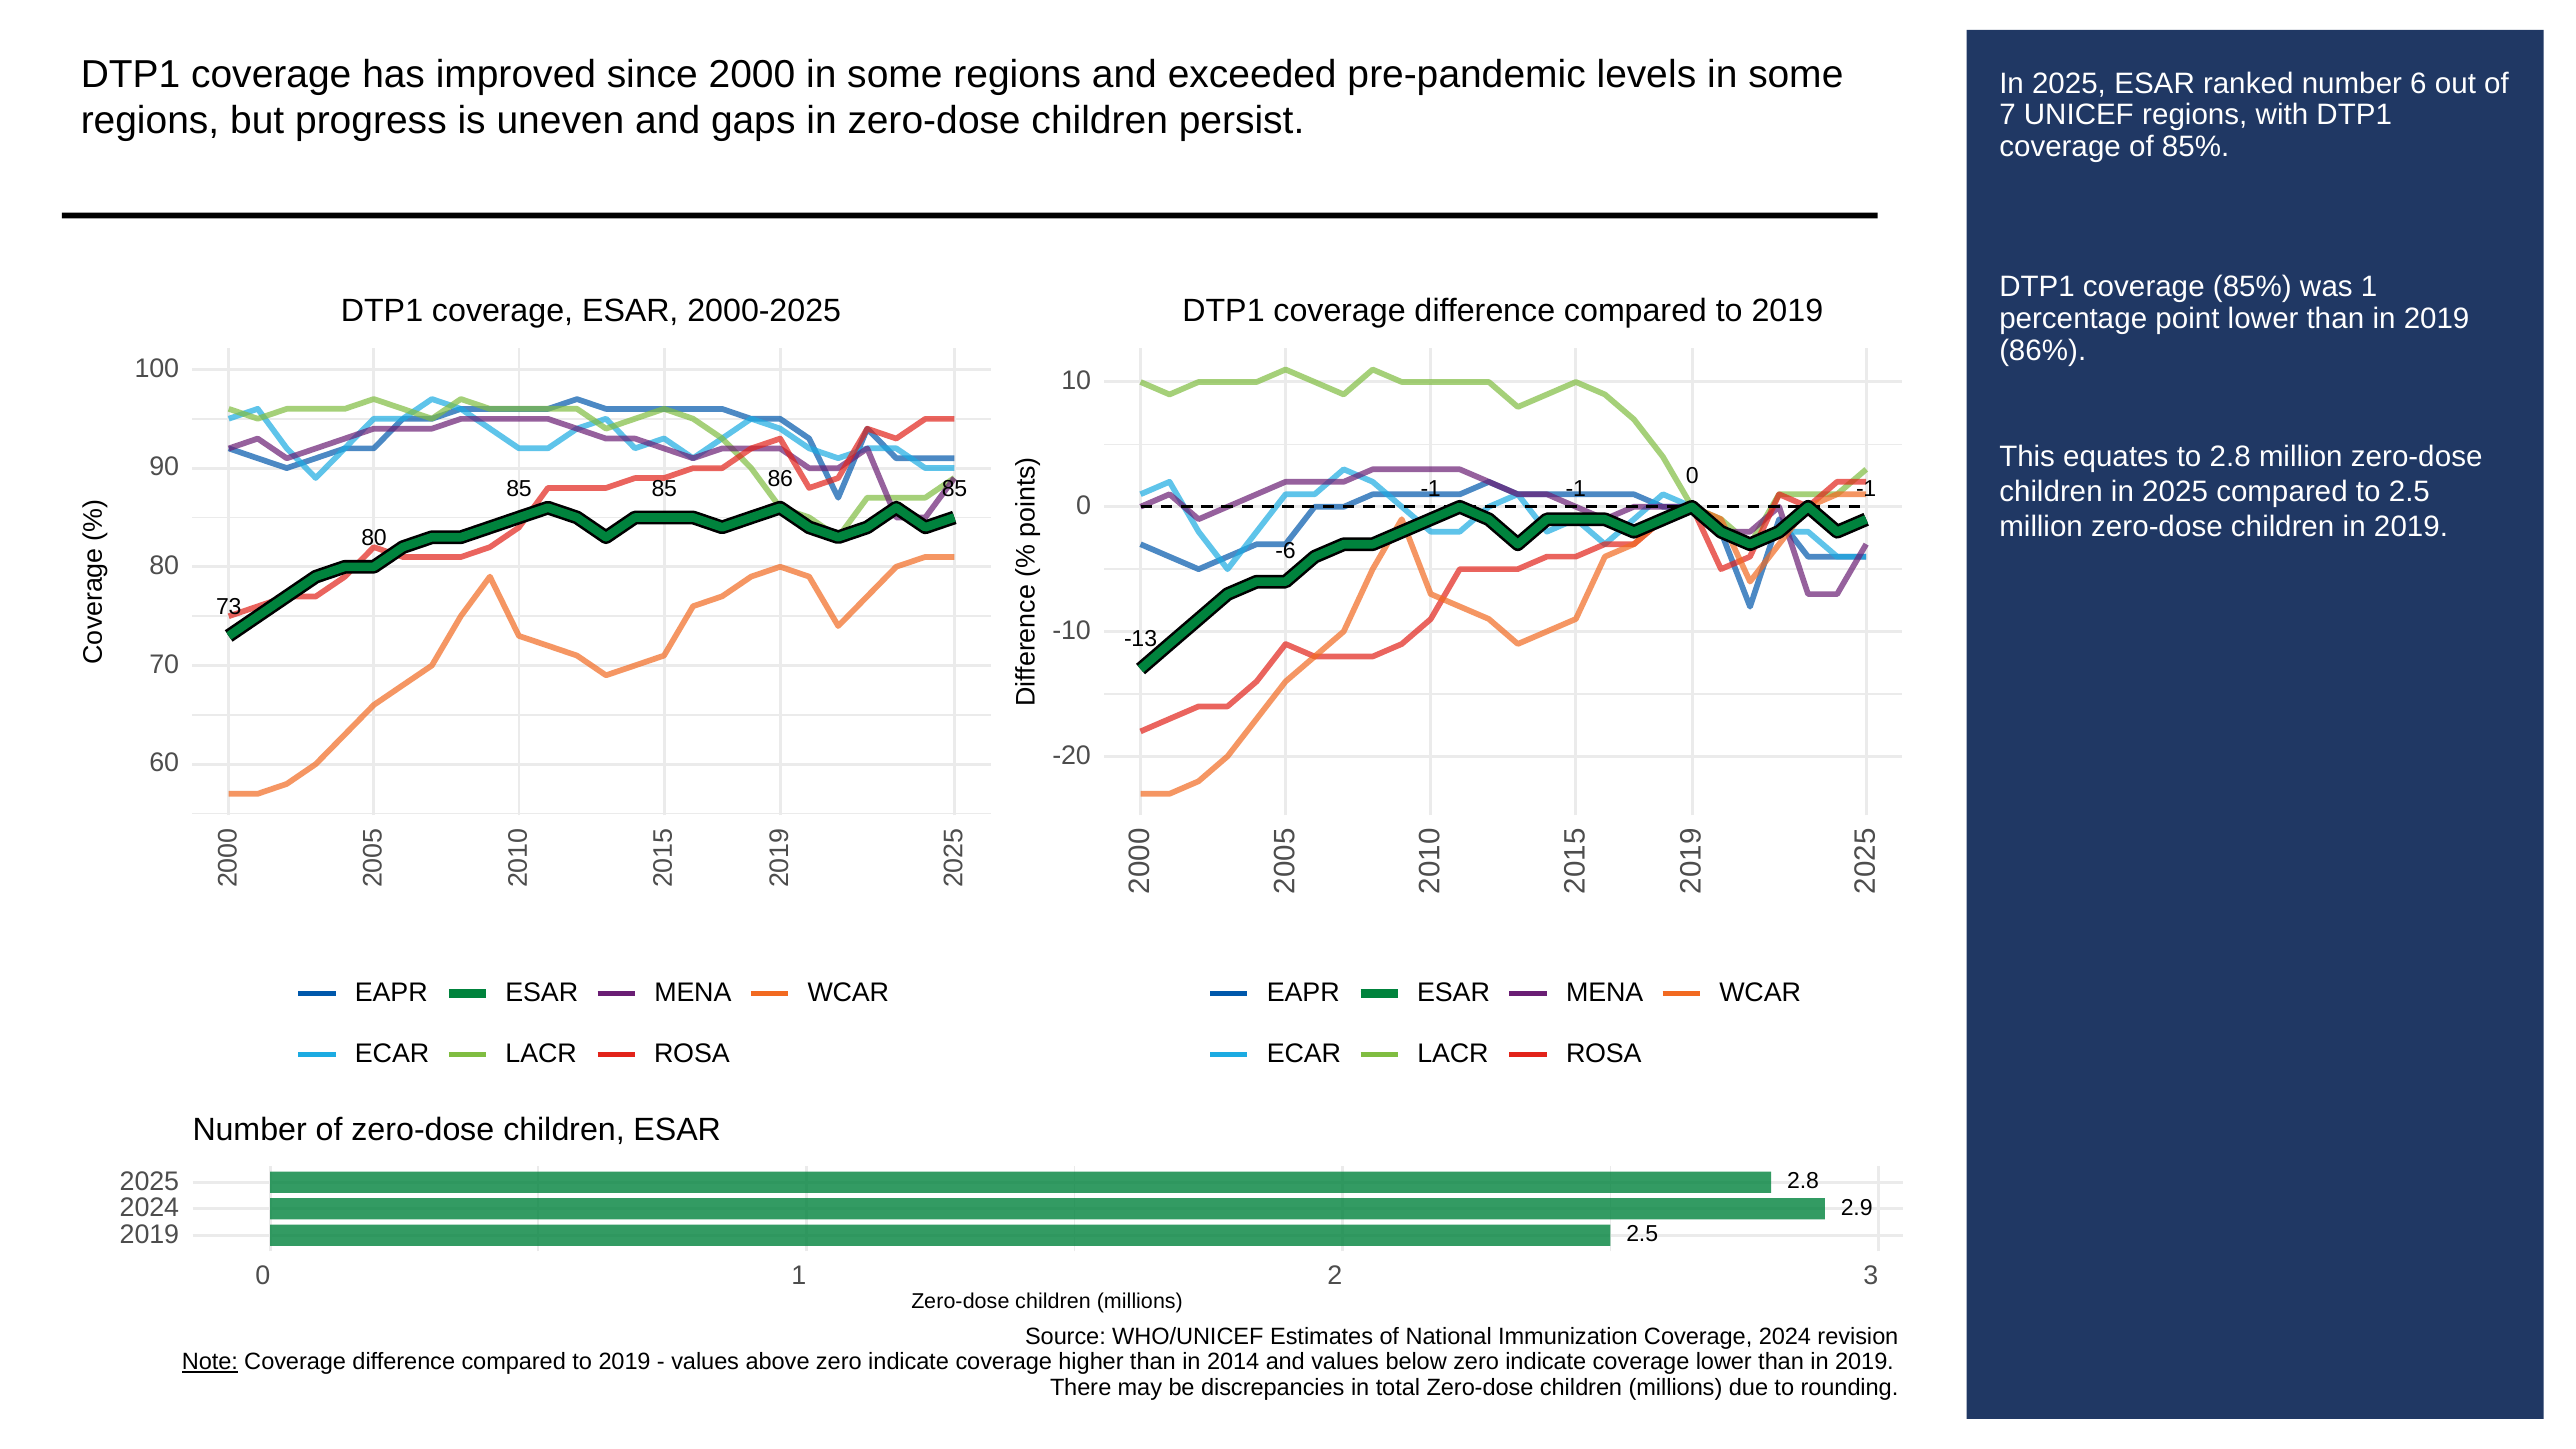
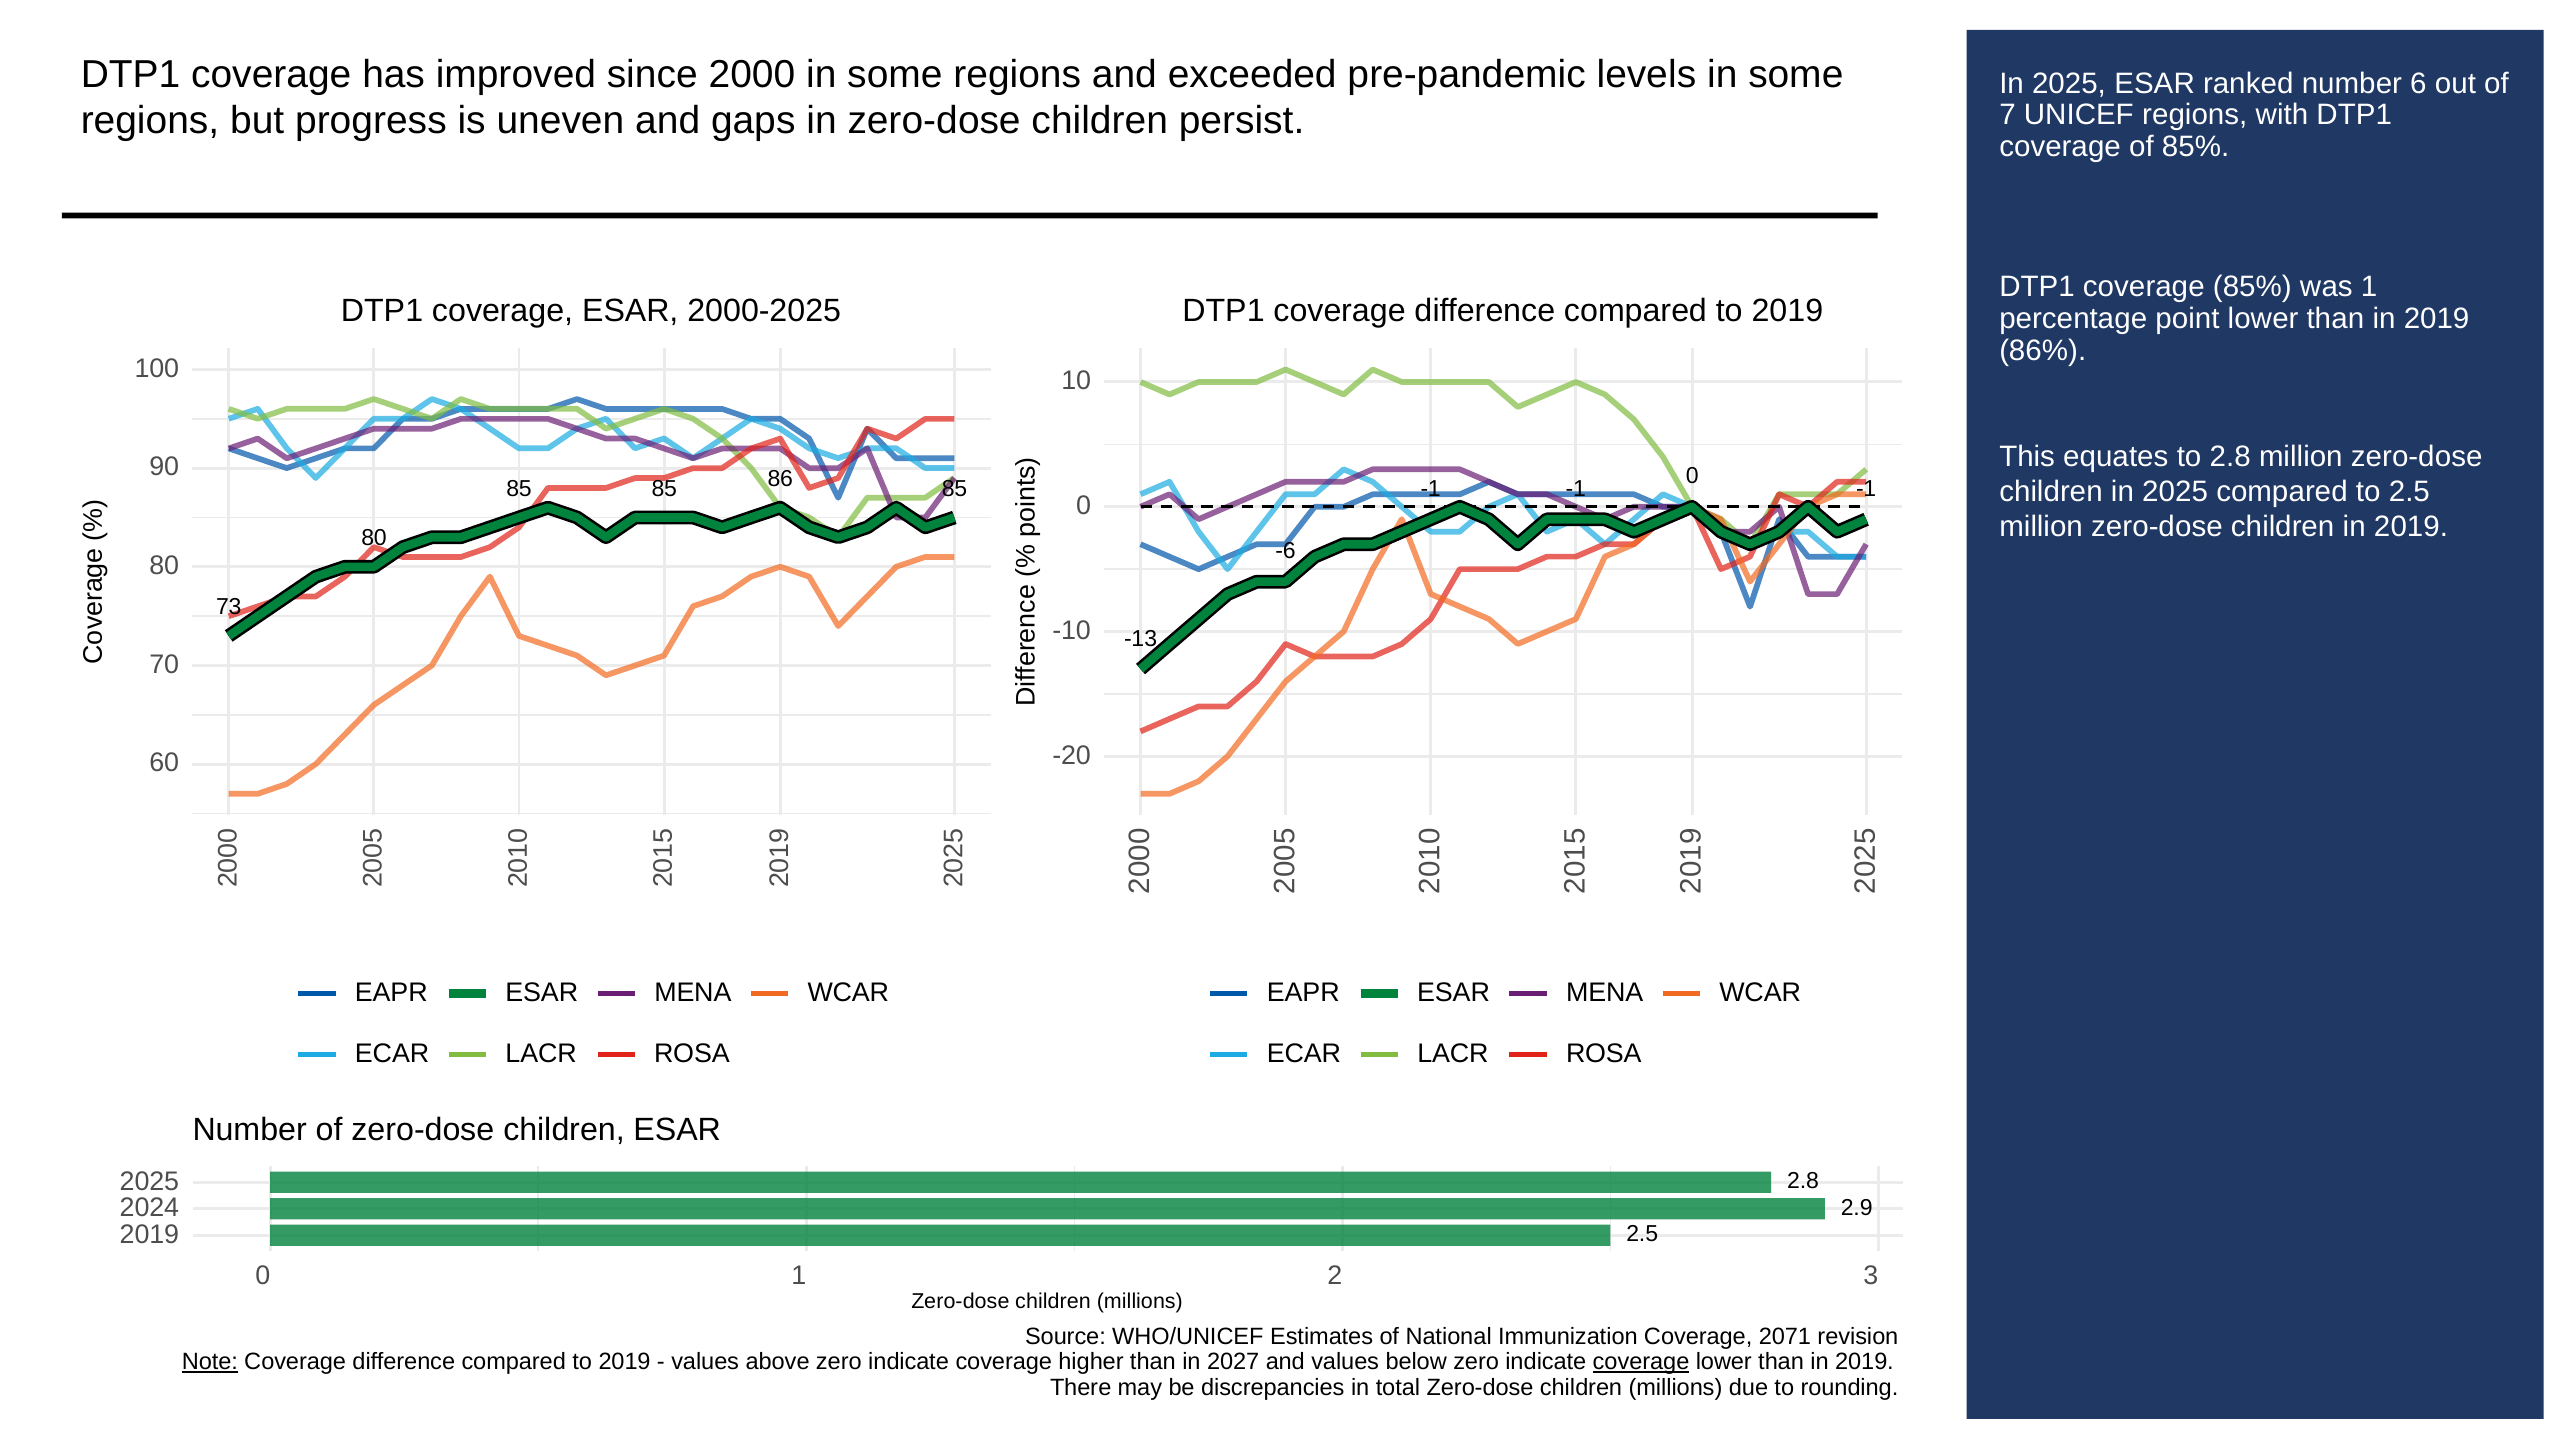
Coverage 2024: 2024 -> 2071
2014: 2014 -> 2027
coverage at (1641, 1362) underline: none -> present
